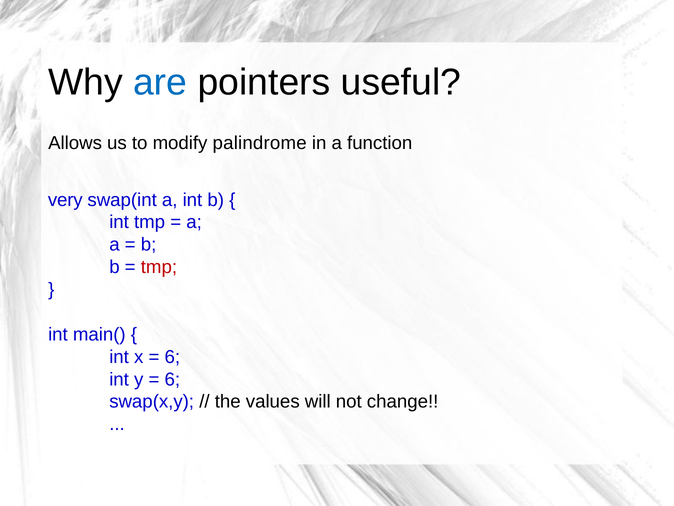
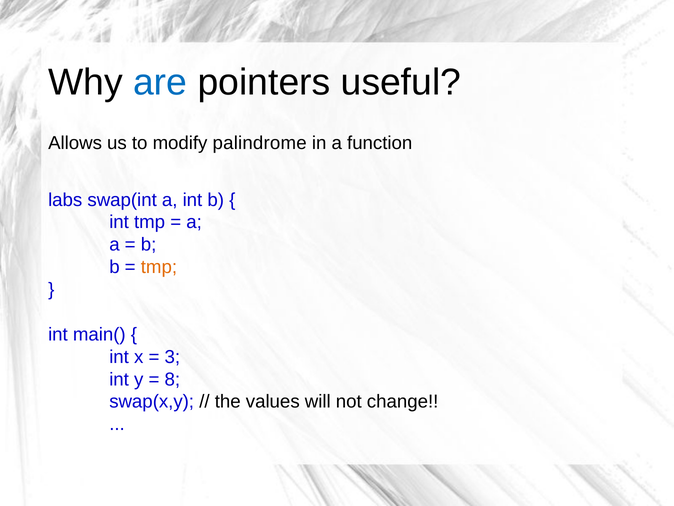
very: very -> labs
tmp at (159, 267) colour: red -> orange
6 at (172, 357): 6 -> 3
6 at (172, 379): 6 -> 8
